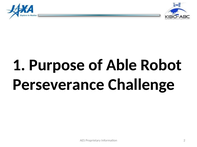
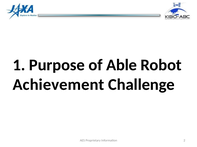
Perseverance: Perseverance -> Achievement
